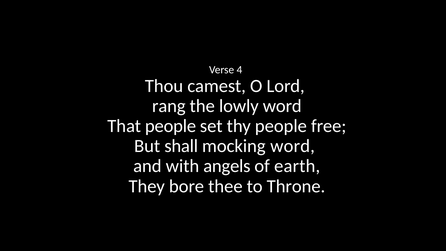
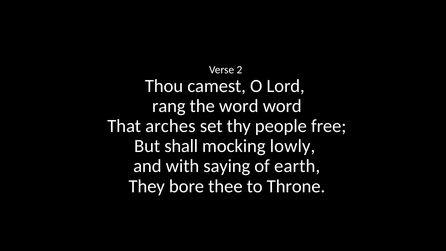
4: 4 -> 2
the lowly: lowly -> word
That people: people -> arches
mocking word: word -> lowly
angels: angels -> saying
